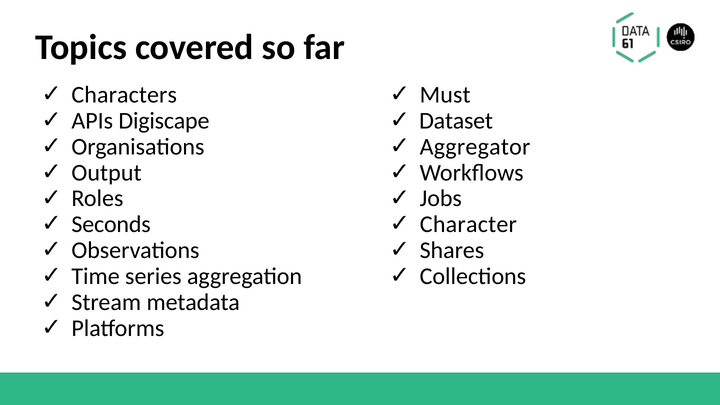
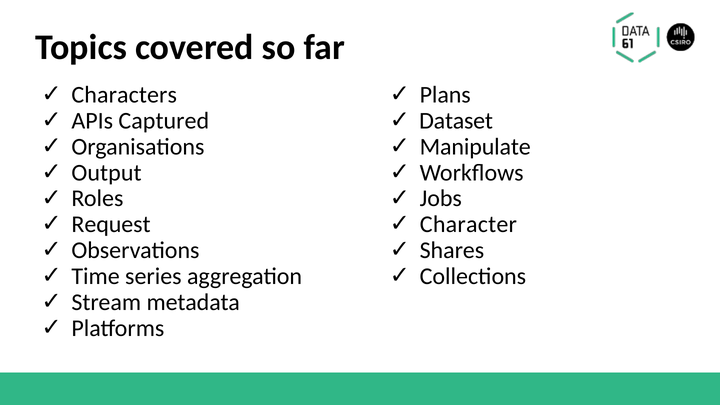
Must: Must -> Plans
Digiscape: Digiscape -> Captured
Aggregator: Aggregator -> Manipulate
Seconds: Seconds -> Request
